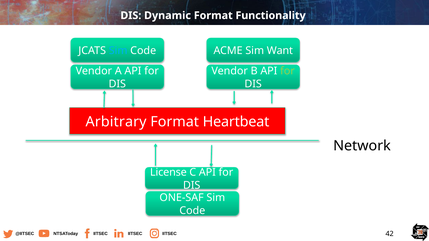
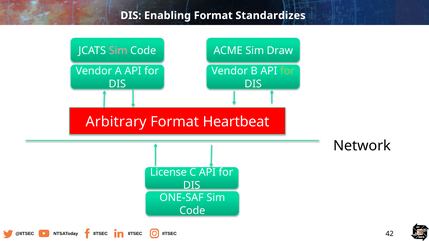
Dynamic: Dynamic -> Enabling
Functionality: Functionality -> Standardizes
Sim at (118, 51) colour: light blue -> pink
Want: Want -> Draw
